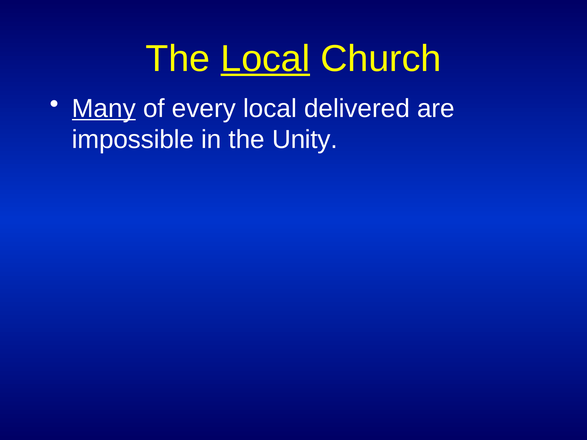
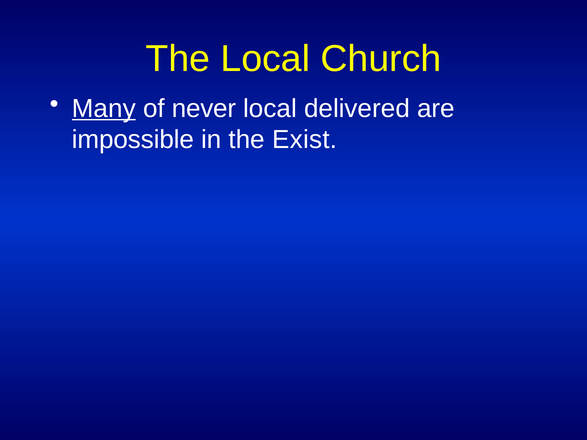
Local at (265, 59) underline: present -> none
every: every -> never
Unity: Unity -> Exist
